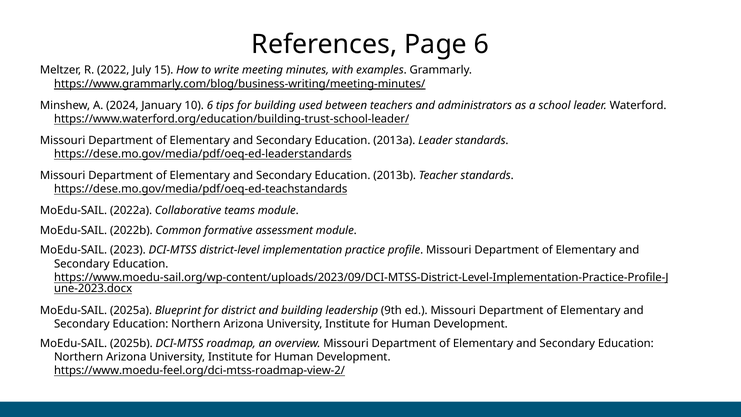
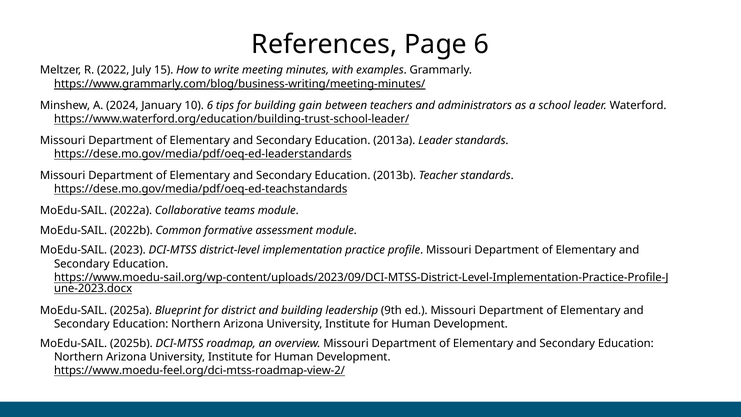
used: used -> gain
